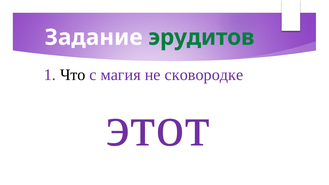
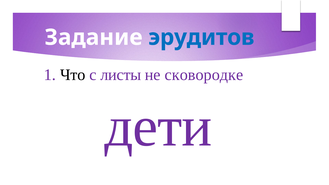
эрудитов colour: green -> blue
магия: магия -> листы
этот: этот -> дети
